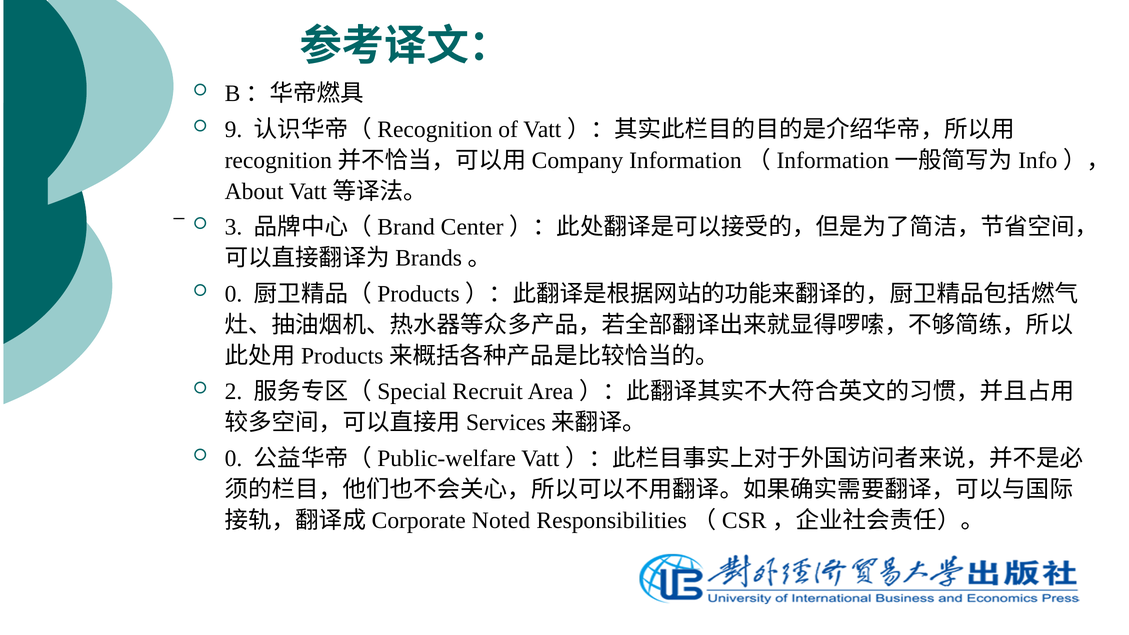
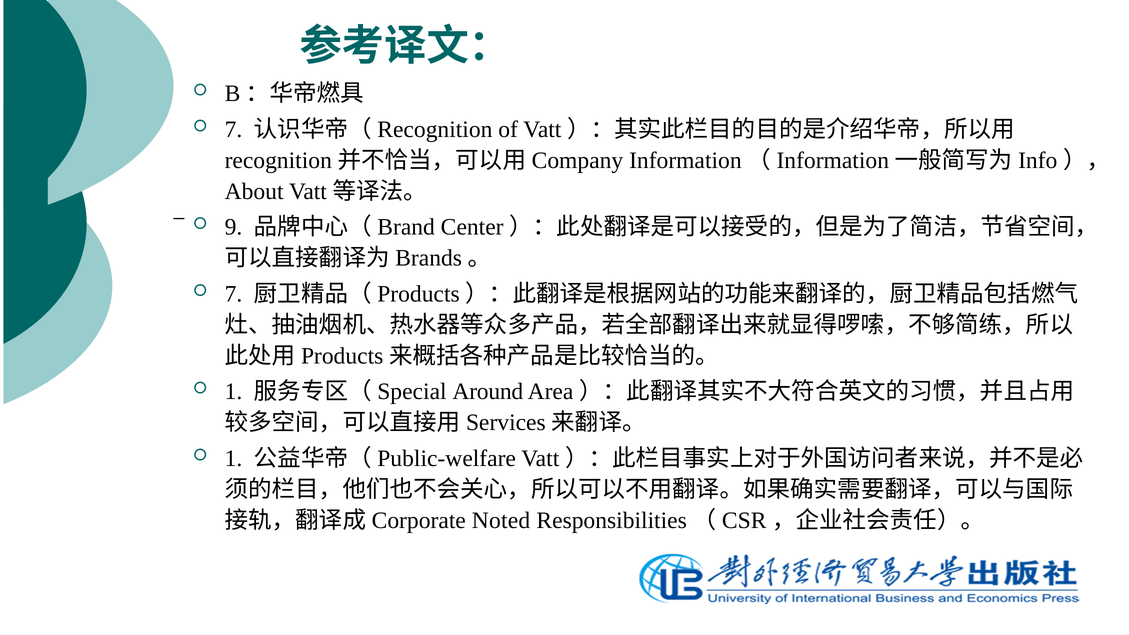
9 at (233, 129): 9 -> 7
3: 3 -> 9
0 at (233, 294): 0 -> 7
2 at (233, 392): 2 -> 1
Recruit: Recruit -> Around
0 at (233, 459): 0 -> 1
